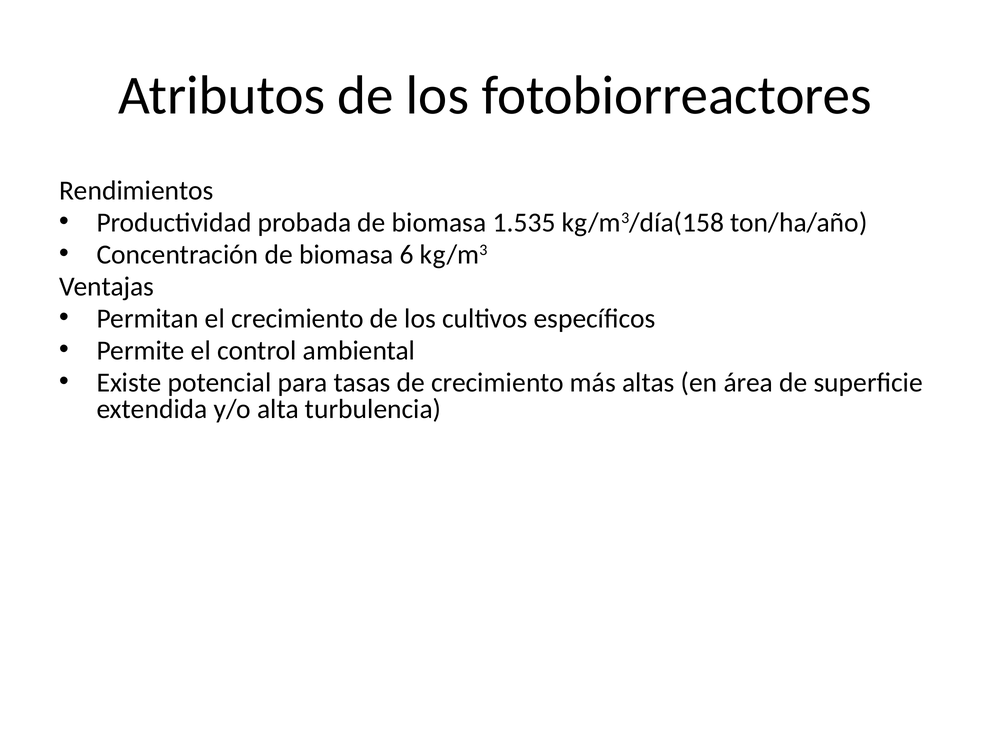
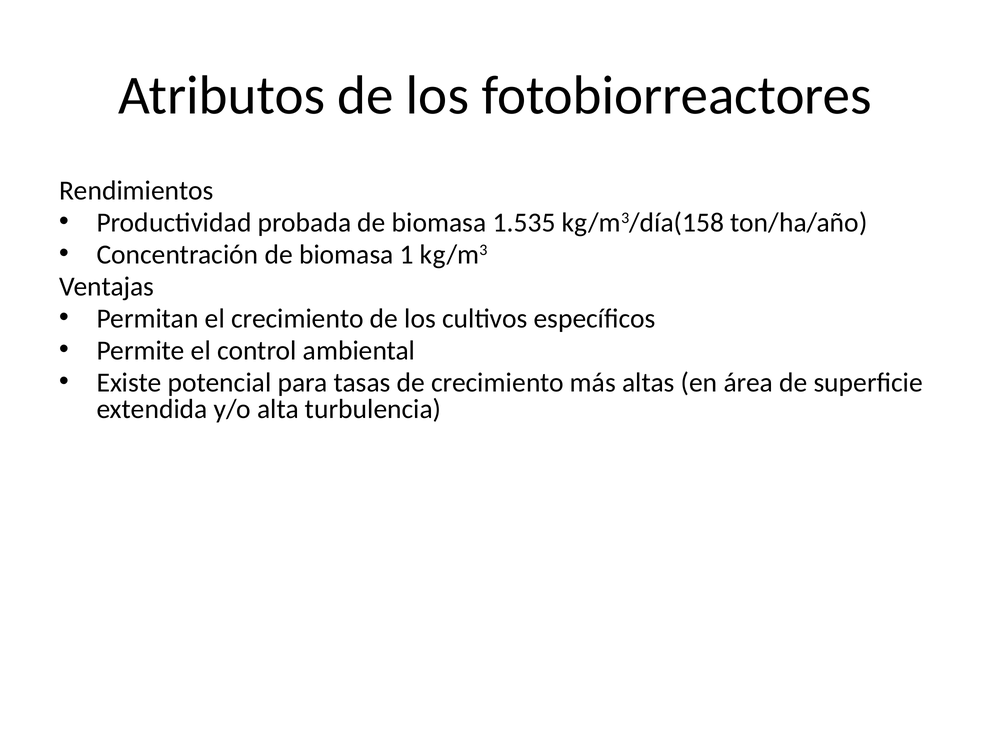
6: 6 -> 1
